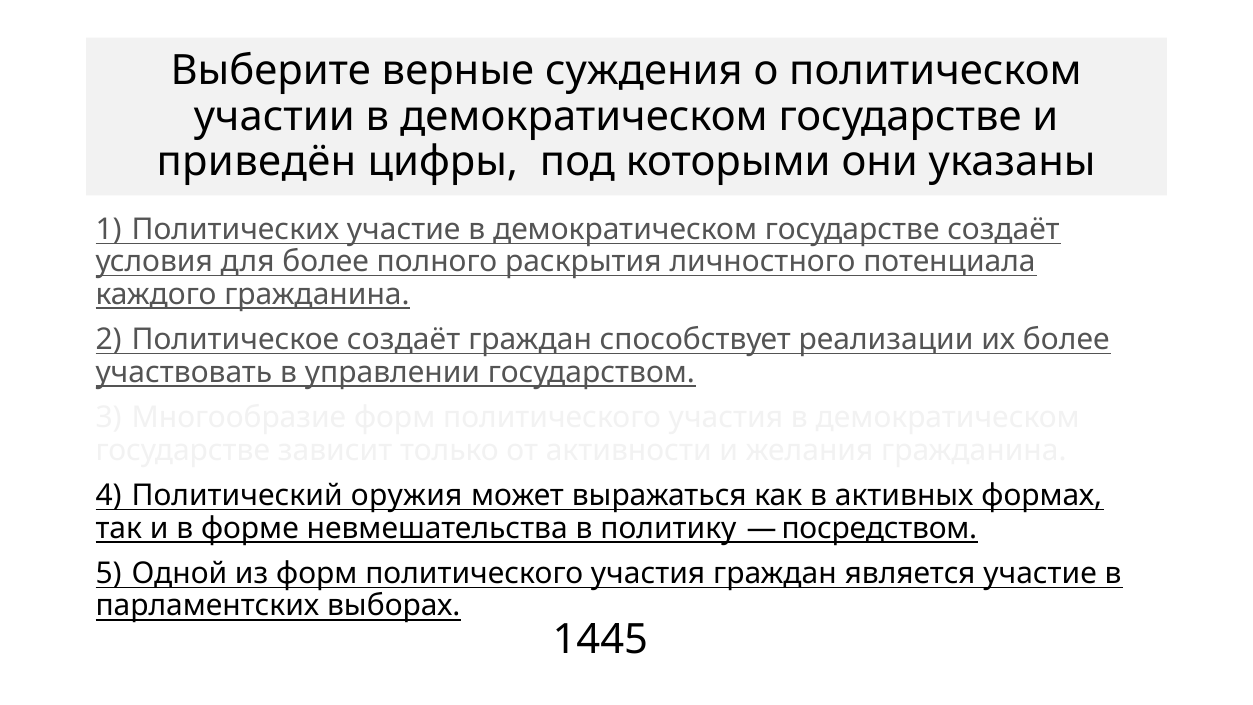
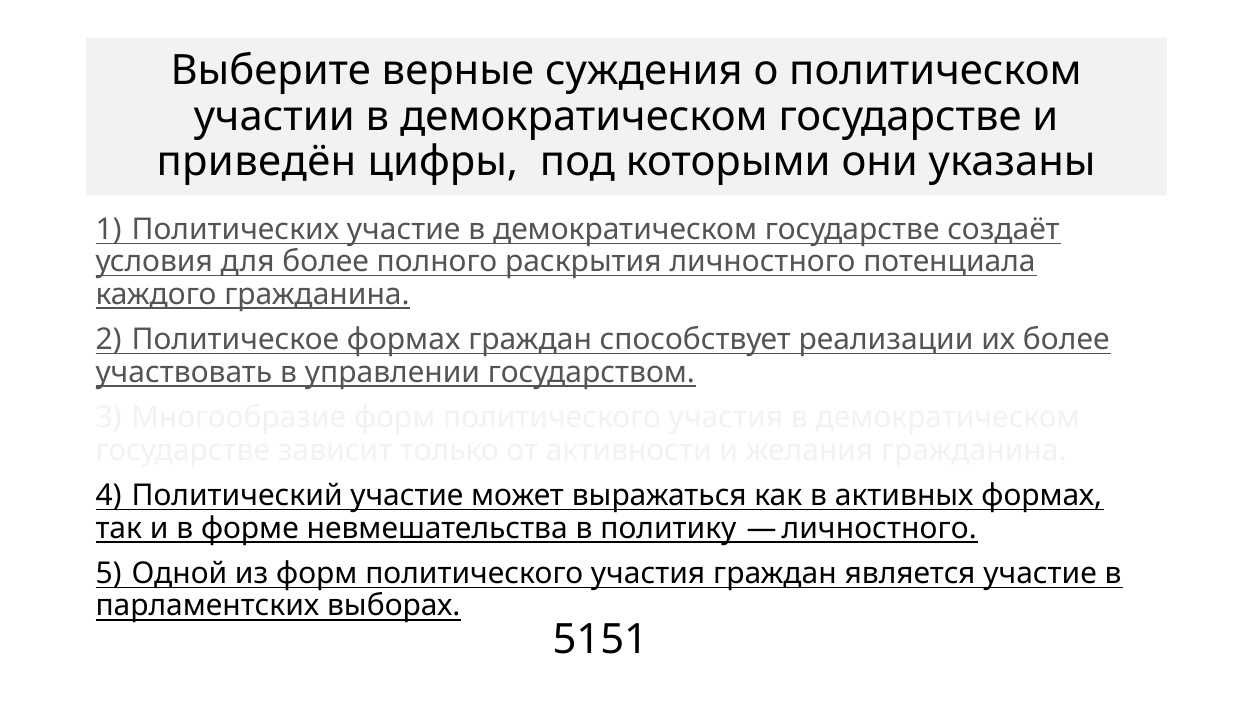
Политическое создаёт: создаёт -> формах
Политический оружия: оружия -> участие
посредством at (879, 528): посредством -> личностного
1445: 1445 -> 5151
